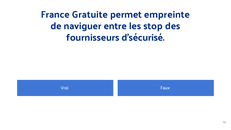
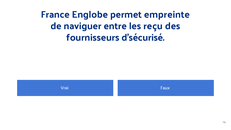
Gratuite: Gratuite -> Englobe
stop: stop -> reçu
